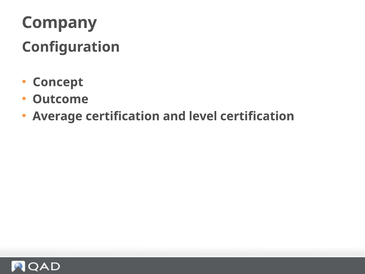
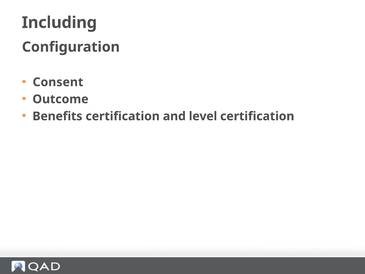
Company: Company -> Including
Concept: Concept -> Consent
Average: Average -> Benefits
